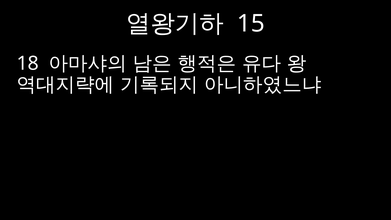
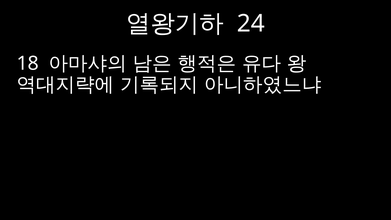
15: 15 -> 24
